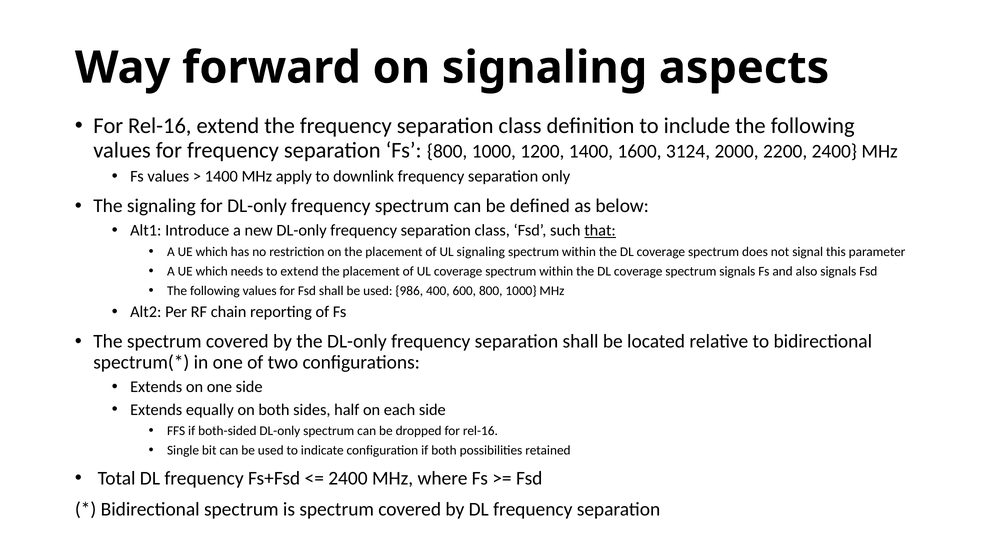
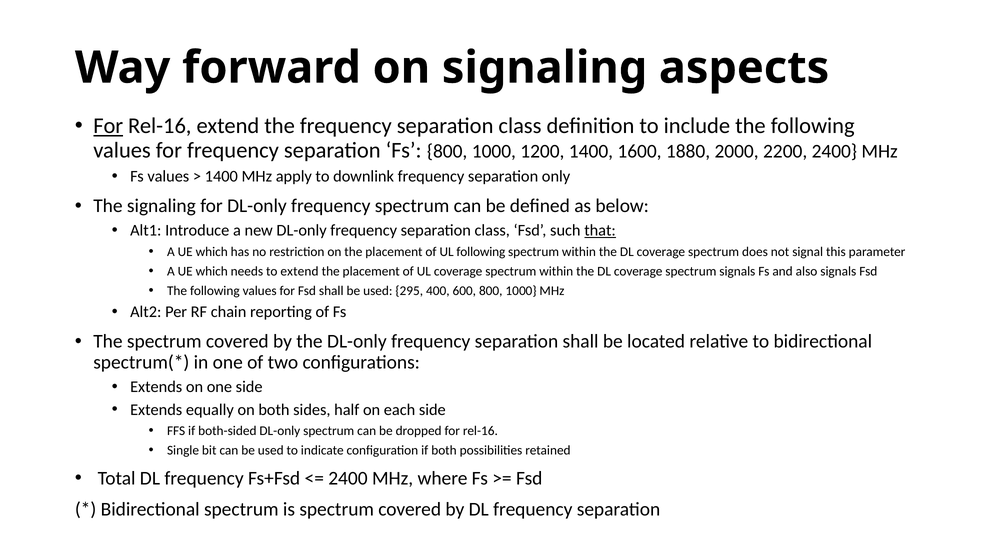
For at (108, 126) underline: none -> present
3124: 3124 -> 1880
UL signaling: signaling -> following
986: 986 -> 295
